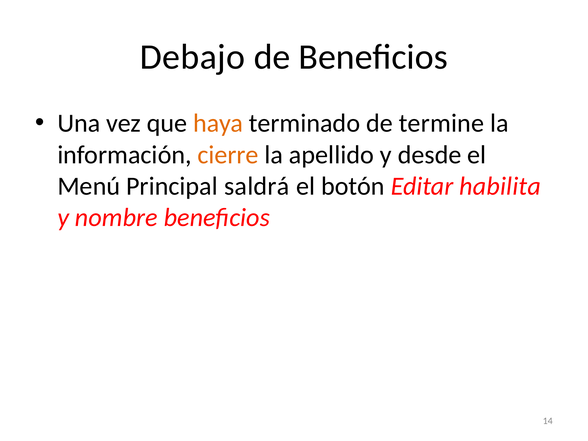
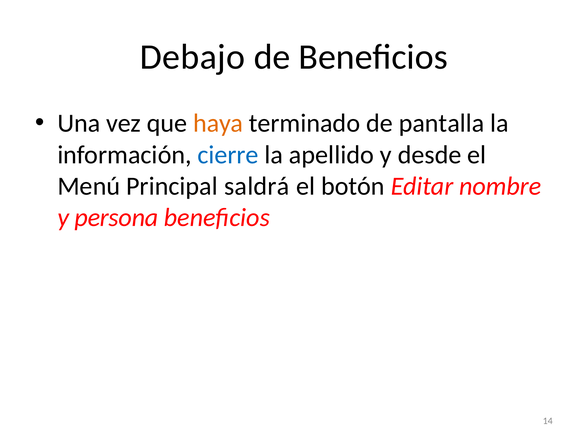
termine: termine -> pantalla
cierre colour: orange -> blue
habilita: habilita -> nombre
nombre: nombre -> persona
